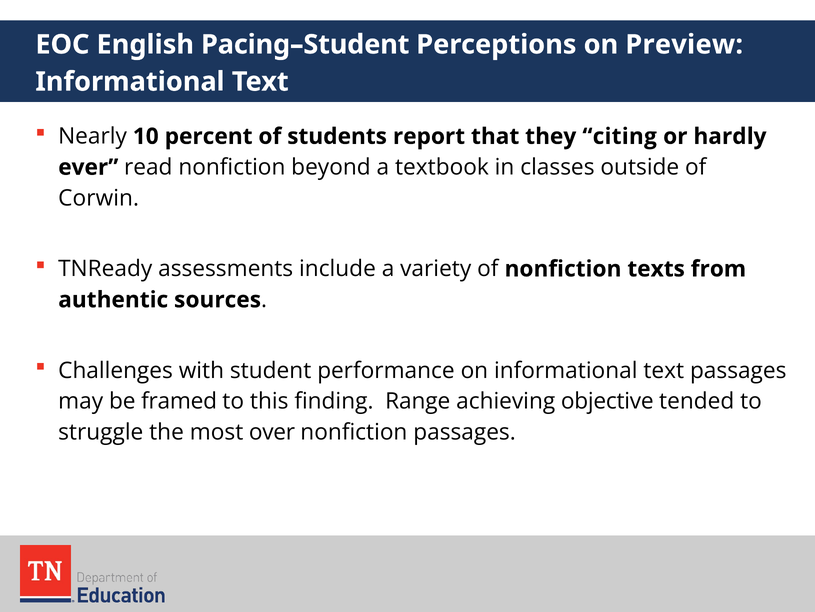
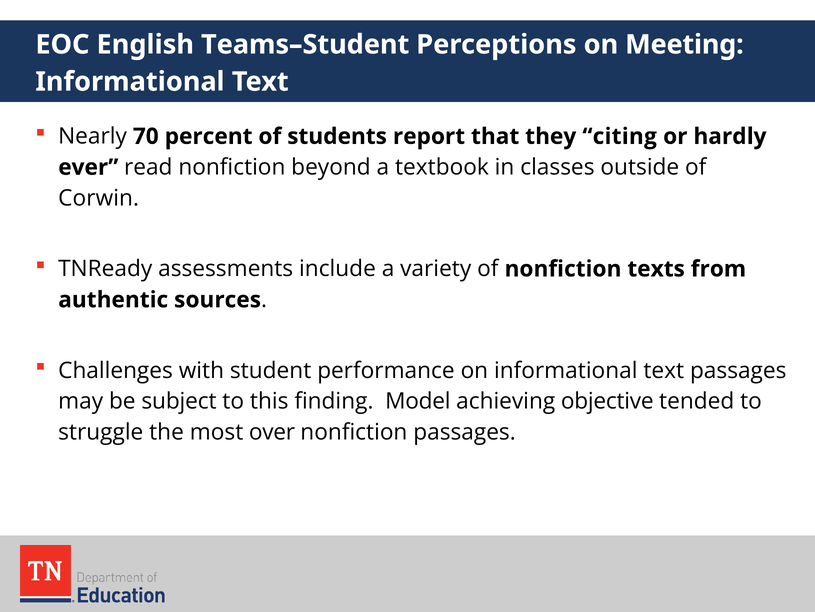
Pacing–Student: Pacing–Student -> Teams–Student
Preview: Preview -> Meeting
10: 10 -> 70
framed: framed -> subject
Range: Range -> Model
